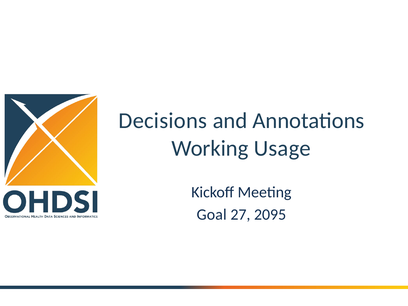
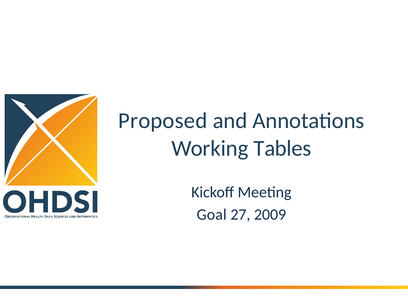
Decisions: Decisions -> Proposed
Usage: Usage -> Tables
2095: 2095 -> 2009
